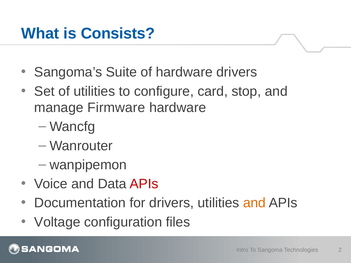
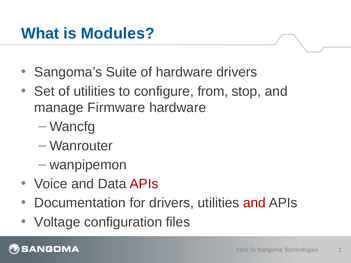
Consists: Consists -> Modules
card: card -> from
and at (254, 203) colour: orange -> red
